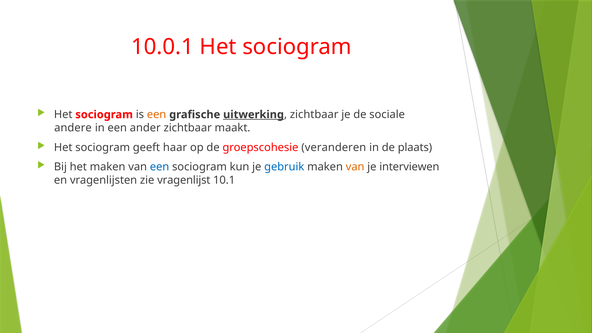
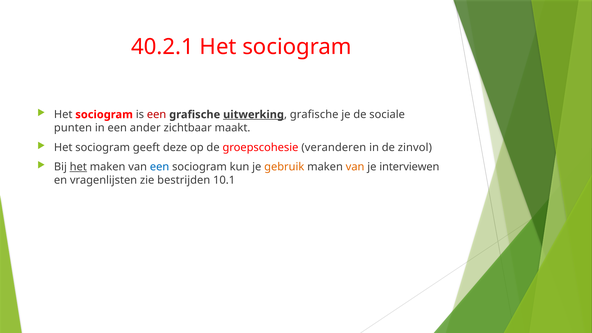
10.0.1: 10.0.1 -> 40.2.1
een at (157, 115) colour: orange -> red
zichtbaar at (314, 115): zichtbaar -> grafische
andere: andere -> punten
haar: haar -> deze
plaats: plaats -> zinvol
het at (78, 167) underline: none -> present
gebruik colour: blue -> orange
vragenlijst: vragenlijst -> bestrijden
